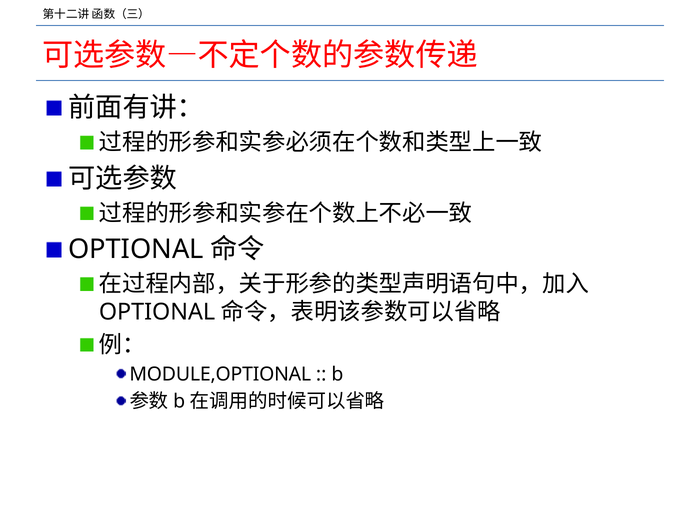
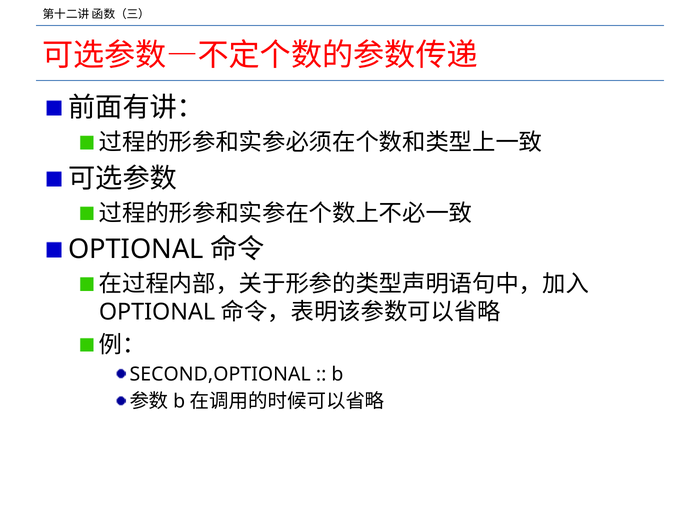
MODULE,OPTIONAL: MODULE,OPTIONAL -> SECOND,OPTIONAL
